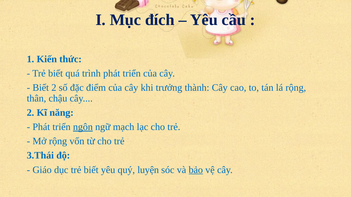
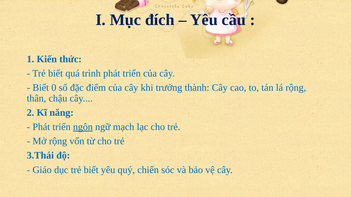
Biết 2: 2 -> 0
luyện: luyện -> chiến
bảo underline: present -> none
